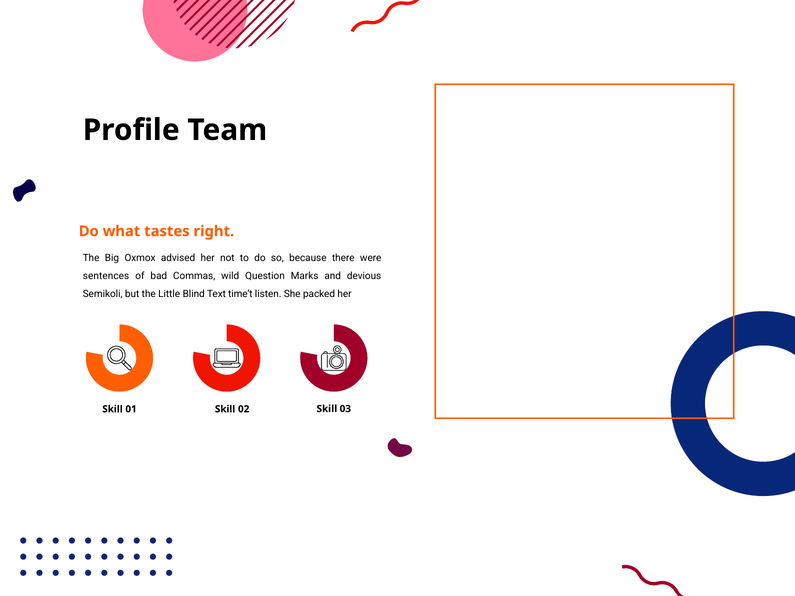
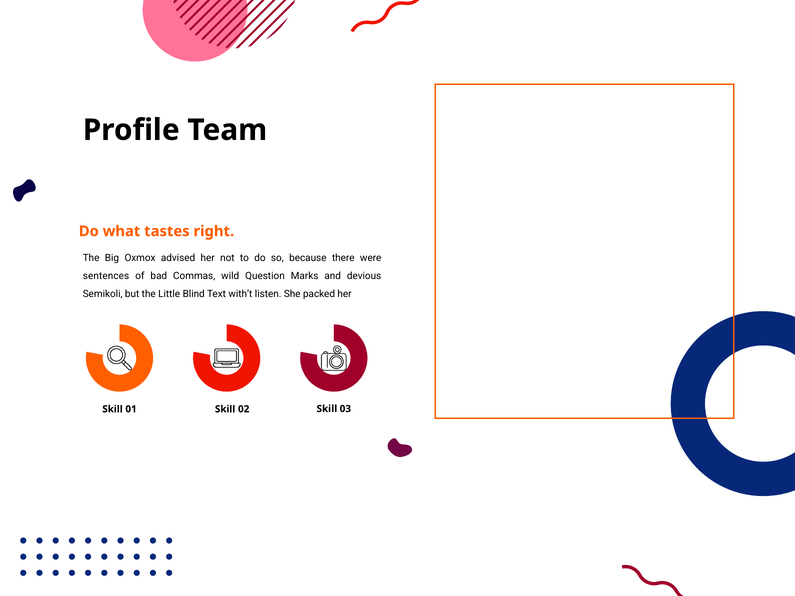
time’t: time’t -> with’t
